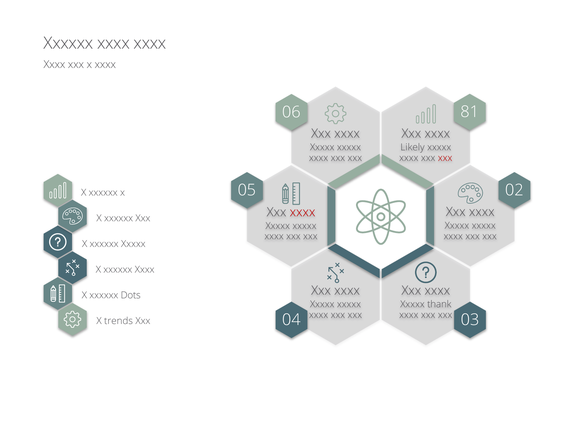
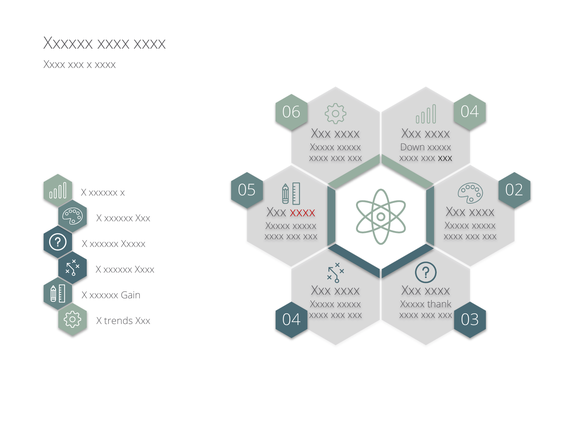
06 81: 81 -> 04
Likely: Likely -> Down
xxx at (445, 158) colour: red -> black
Dots: Dots -> Gain
